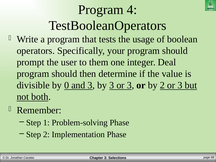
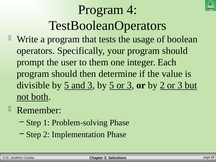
Deal: Deal -> Each
divisible by 0: 0 -> 5
3 by 3: 3 -> 5
